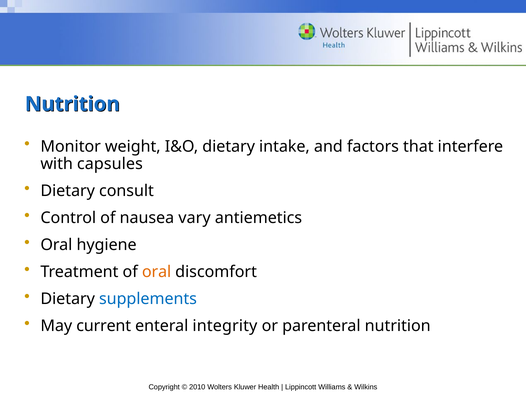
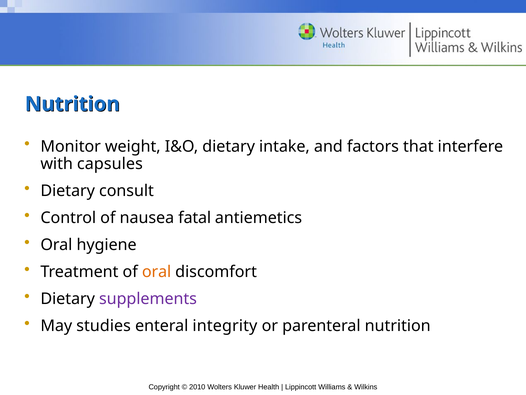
vary: vary -> fatal
supplements colour: blue -> purple
current: current -> studies
